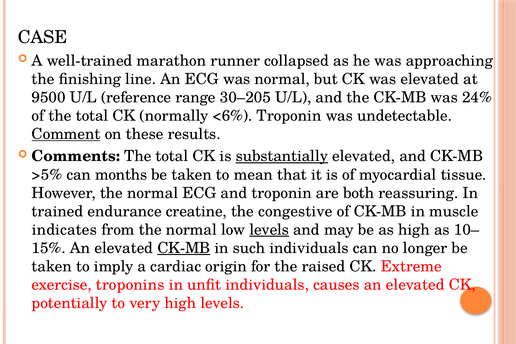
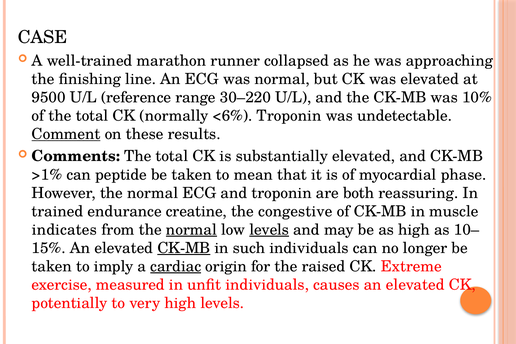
30–205: 30–205 -> 30–220
24%: 24% -> 10%
substantially underline: present -> none
>5%: >5% -> >1%
months: months -> peptide
tissue: tissue -> phase
normal at (191, 230) underline: none -> present
cardiac underline: none -> present
troponins: troponins -> measured
